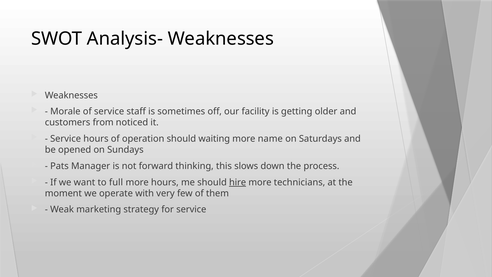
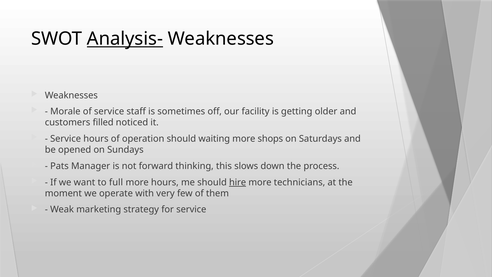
Analysis- underline: none -> present
from: from -> filled
name: name -> shops
